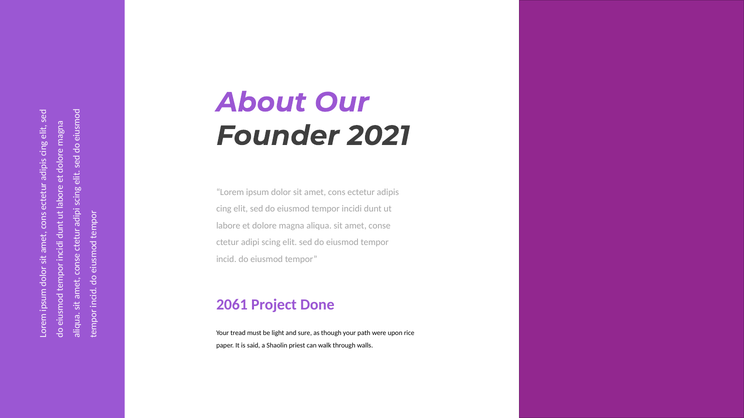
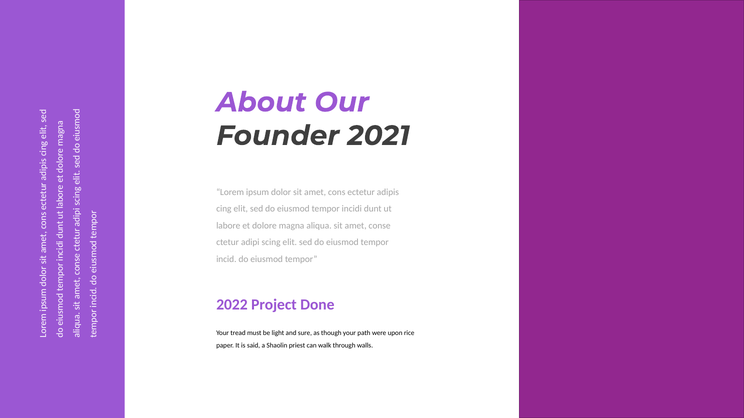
2061: 2061 -> 2022
